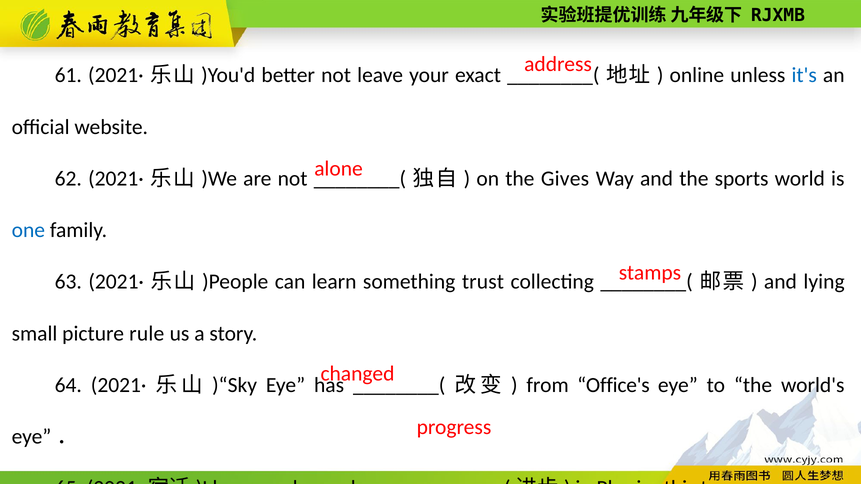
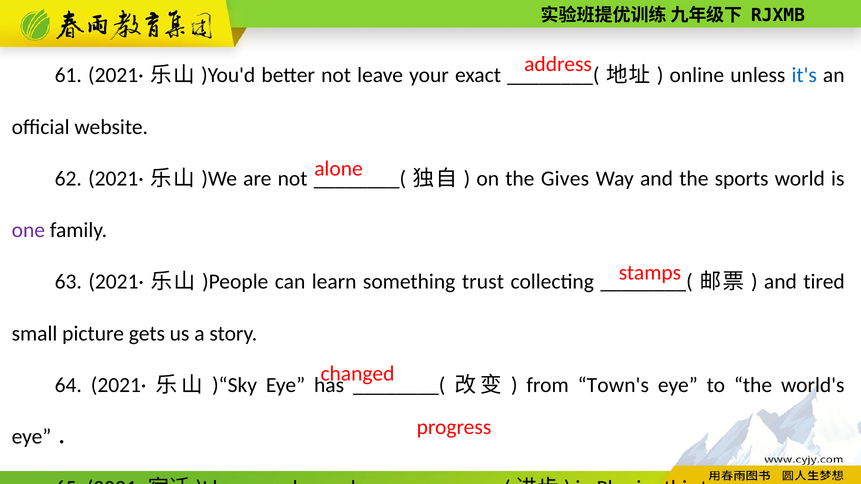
one colour: blue -> purple
lying: lying -> tired
rule: rule -> gets
Office's: Office's -> Town's
